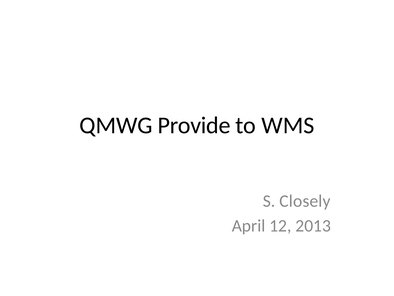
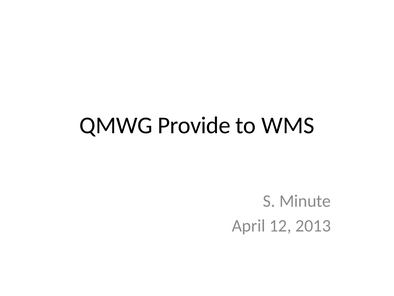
Closely: Closely -> Minute
